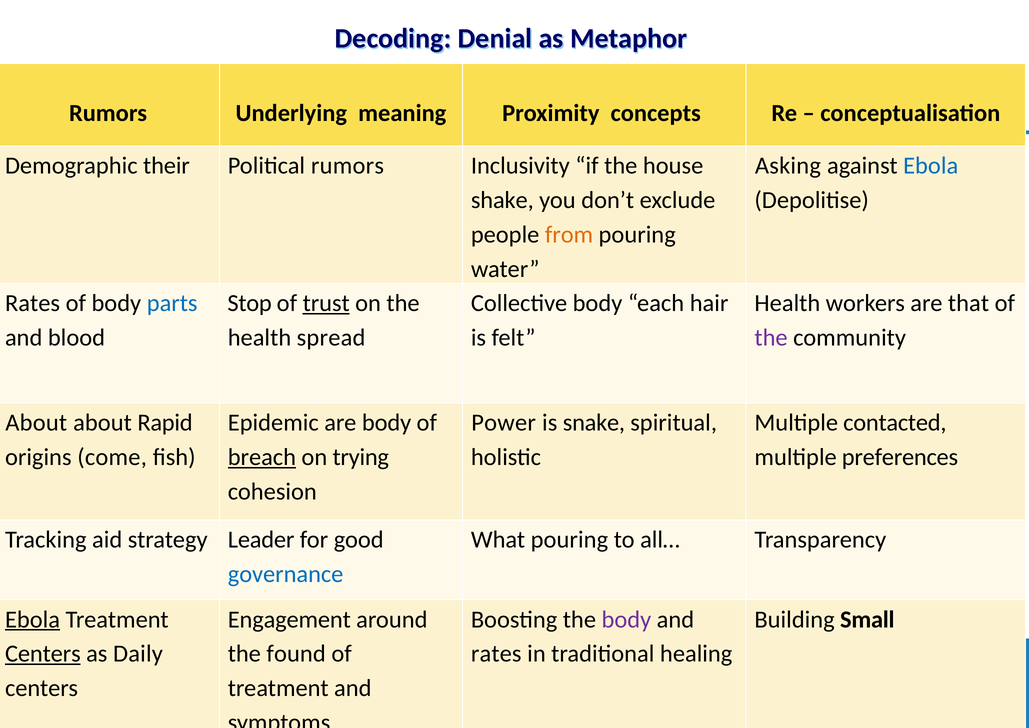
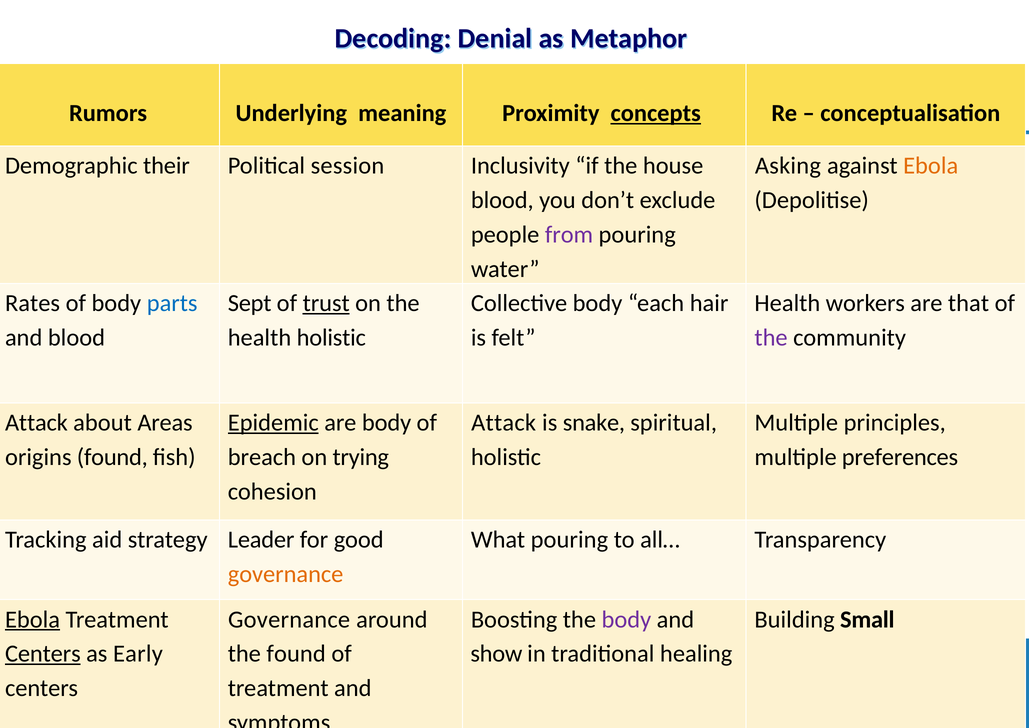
concepts underline: none -> present
Political rumors: rumors -> session
Ebola at (931, 166) colour: blue -> orange
shake at (502, 200): shake -> blood
from colour: orange -> purple
Stop: Stop -> Sept
health spread: spread -> holistic
About at (36, 422): About -> Attack
Rapid: Rapid -> Areas
Epidemic underline: none -> present
Power at (504, 422): Power -> Attack
contacted: contacted -> principles
origins come: come -> found
breach underline: present -> none
governance at (286, 574) colour: blue -> orange
Engagement at (289, 619): Engagement -> Governance
Daily: Daily -> Early
rates at (496, 654): rates -> show
